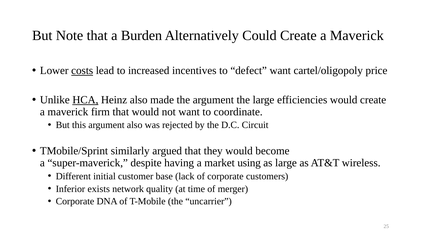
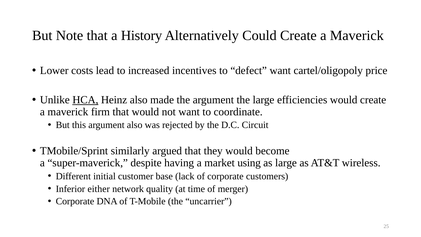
Burden: Burden -> History
costs underline: present -> none
exists: exists -> either
